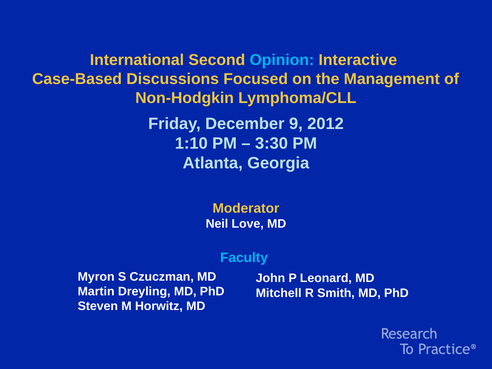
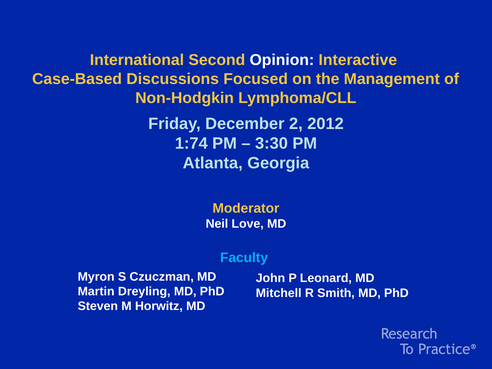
Opinion colour: light blue -> white
9: 9 -> 2
1:10: 1:10 -> 1:74
